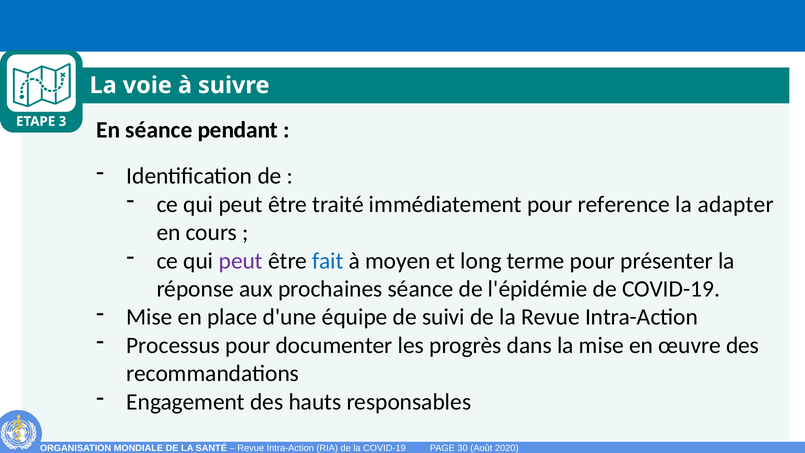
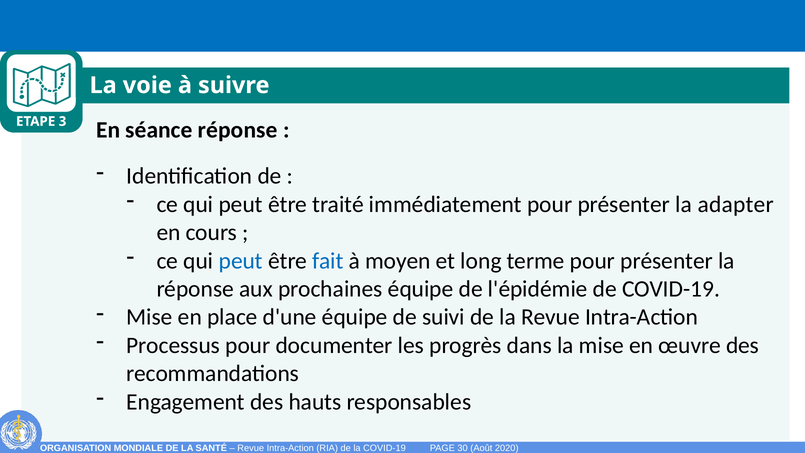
séance pendant: pendant -> réponse
immédiatement pour reference: reference -> présenter
peut at (241, 261) colour: purple -> blue
prochaines séance: séance -> équipe
